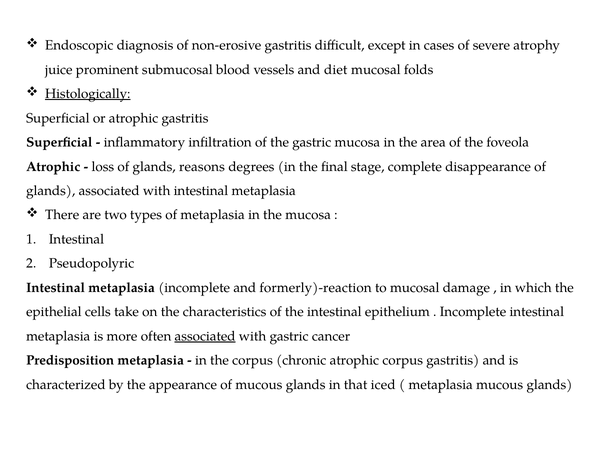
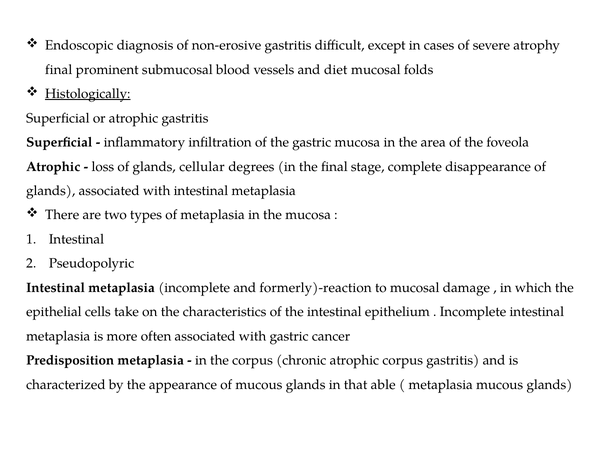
juice at (59, 70): juice -> final
reasons: reasons -> cellular
associated at (205, 336) underline: present -> none
iced: iced -> able
